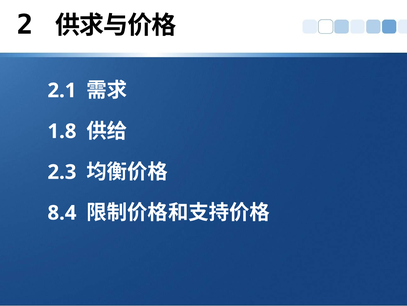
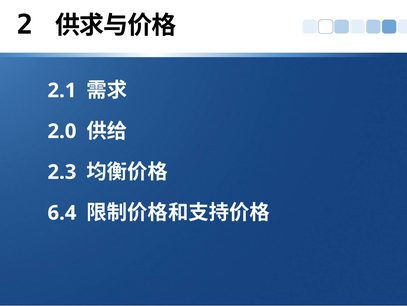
1.8: 1.8 -> 2.0
8.4: 8.4 -> 6.4
